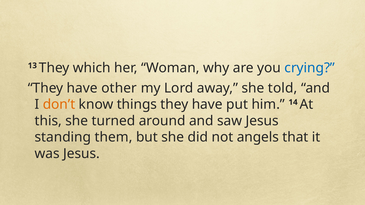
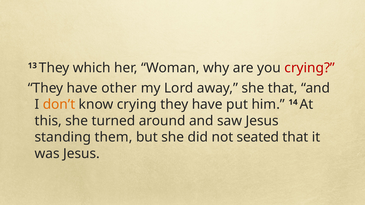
crying at (310, 68) colour: blue -> red
she told: told -> that
know things: things -> crying
angels: angels -> seated
